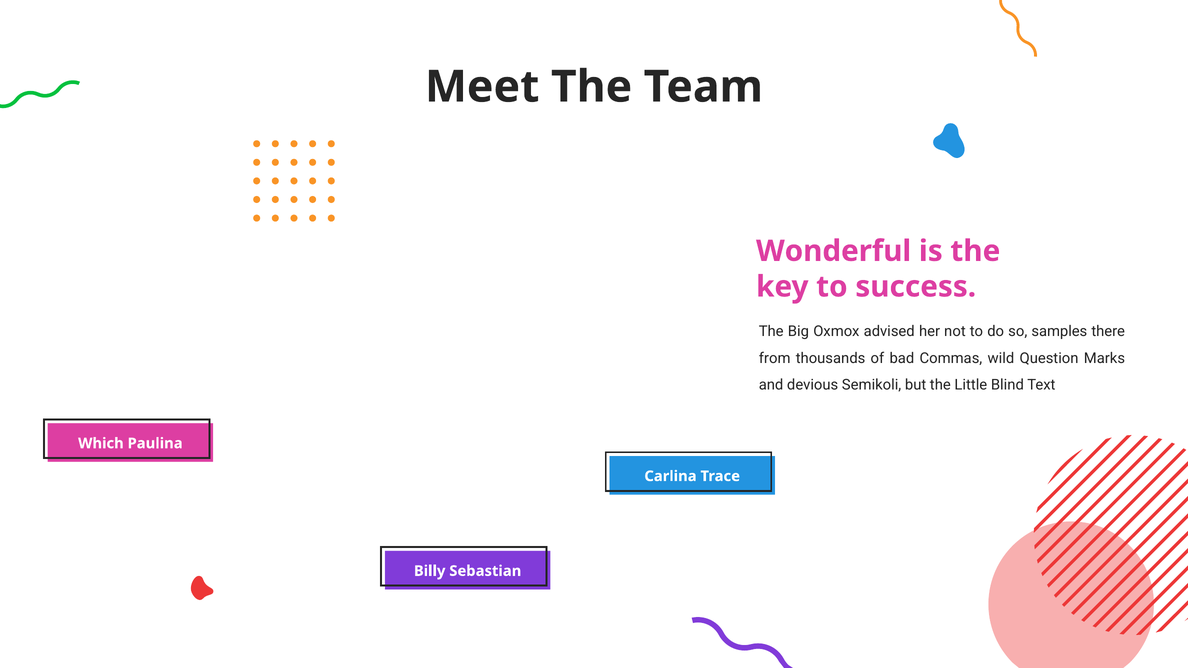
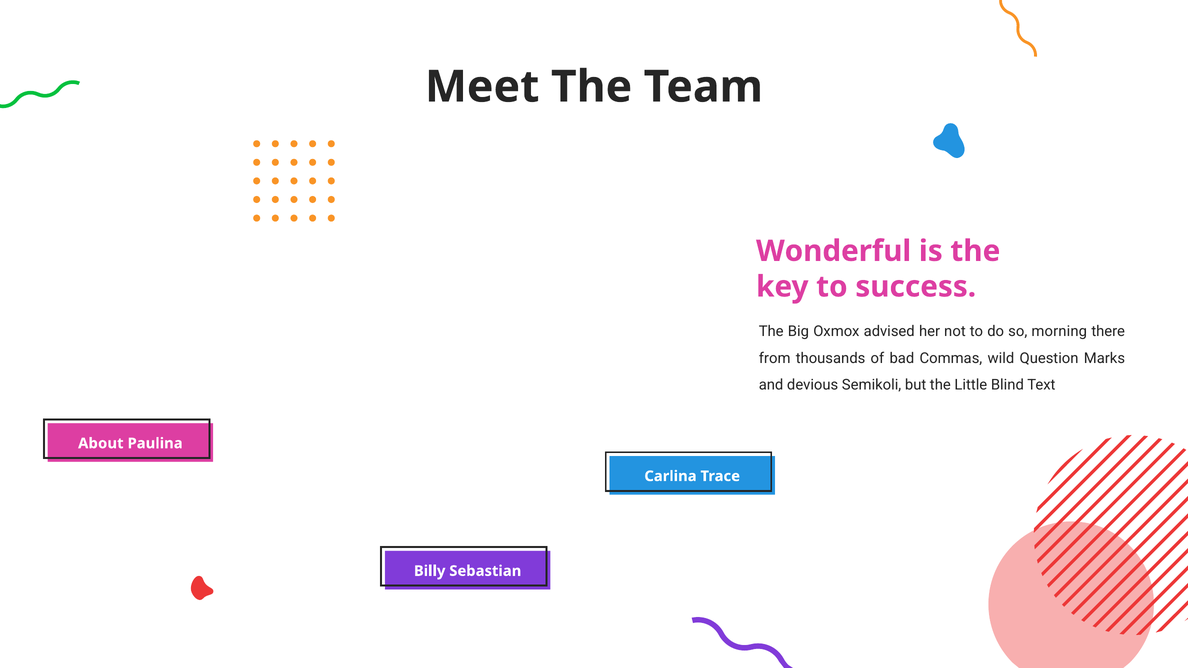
samples: samples -> morning
Which: Which -> About
